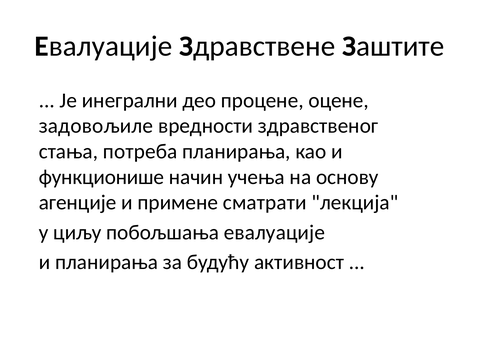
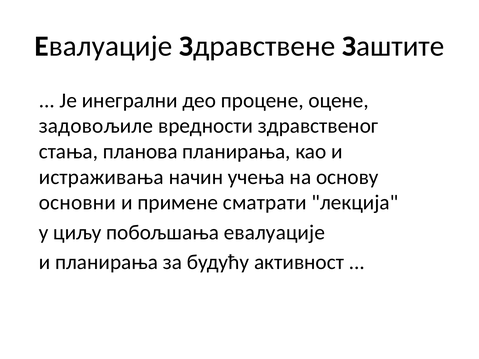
потреба: потреба -> планова
функционише: функционише -> истраживања
агенције: агенције -> основни
